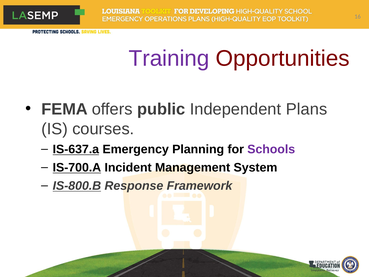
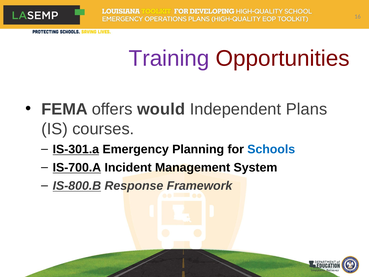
public: public -> would
IS-637.a: IS-637.a -> IS-301.a
Schools colour: purple -> blue
